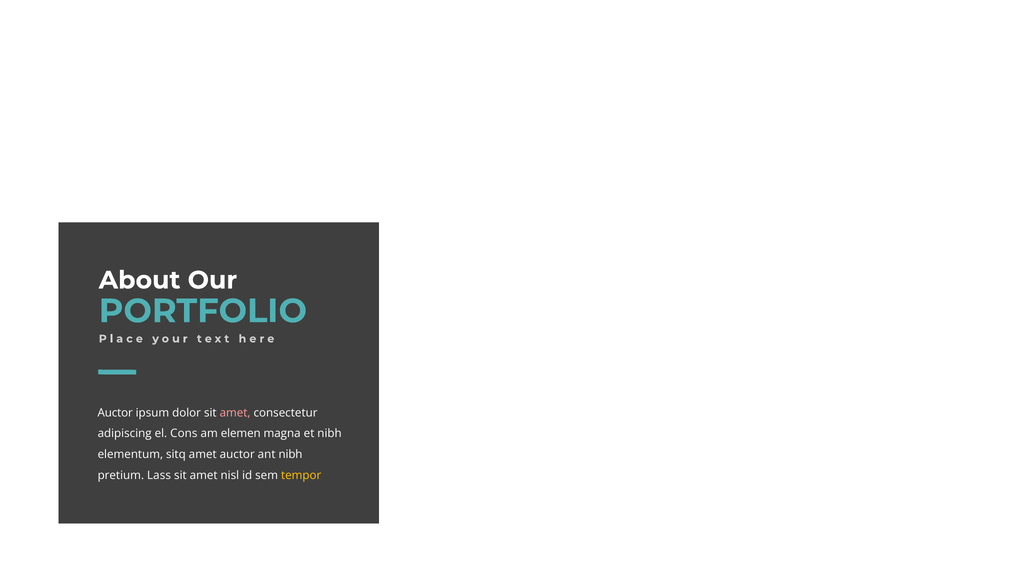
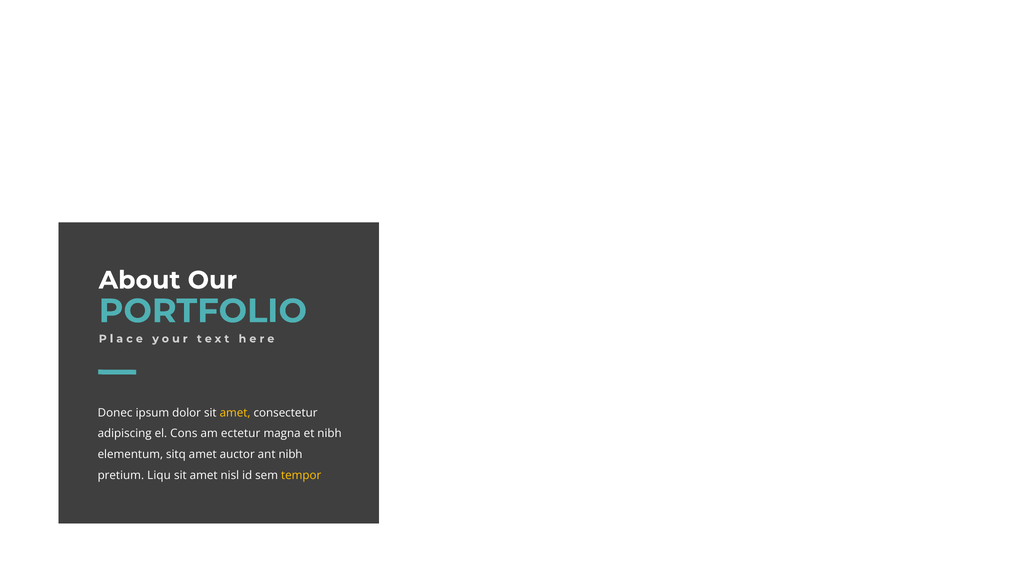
Auctor at (115, 413): Auctor -> Donec
amet at (235, 413) colour: pink -> yellow
elemen: elemen -> ectetur
Lass: Lass -> Liqu
